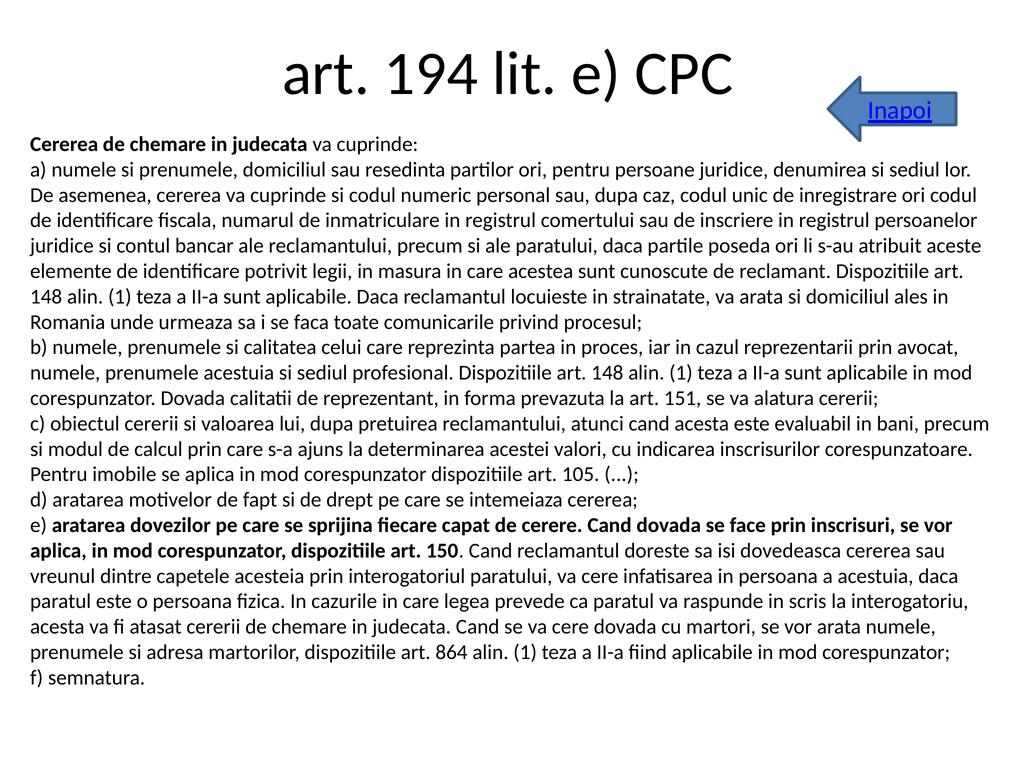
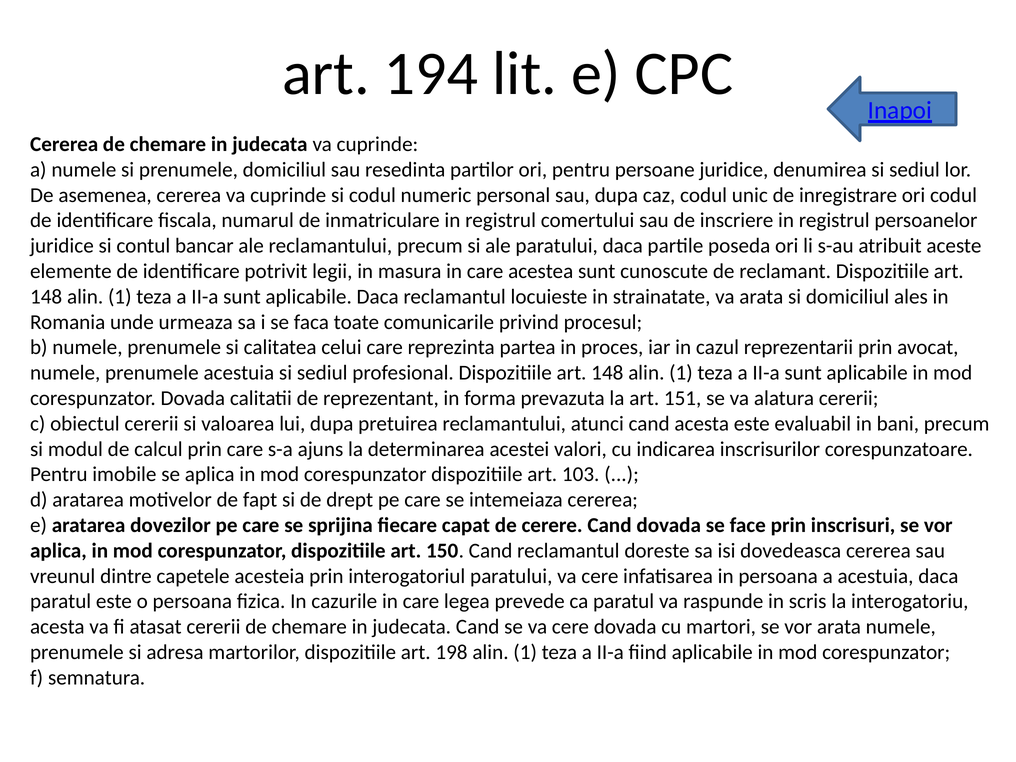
105: 105 -> 103
864: 864 -> 198
